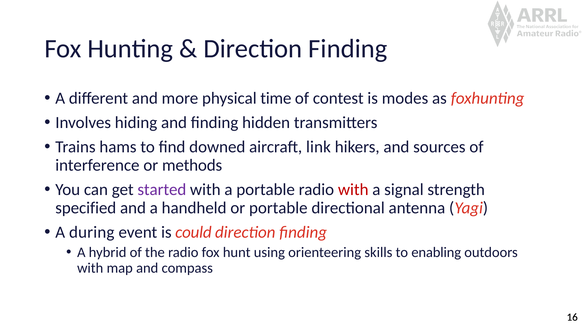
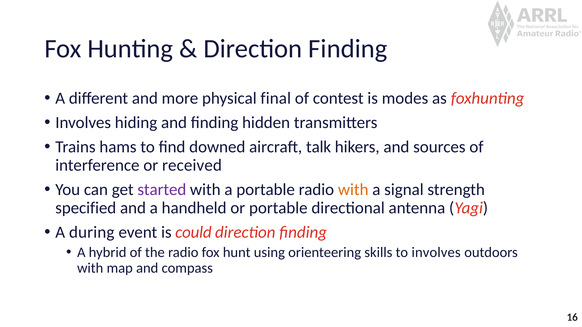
time: time -> final
link: link -> talk
methods: methods -> received
with at (353, 190) colour: red -> orange
to enabling: enabling -> involves
